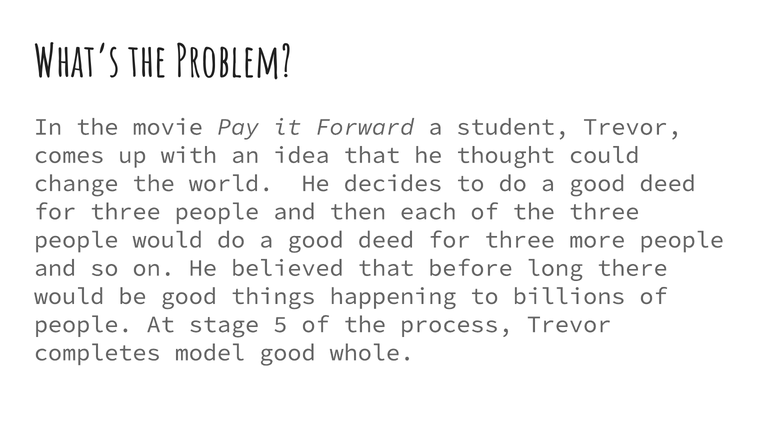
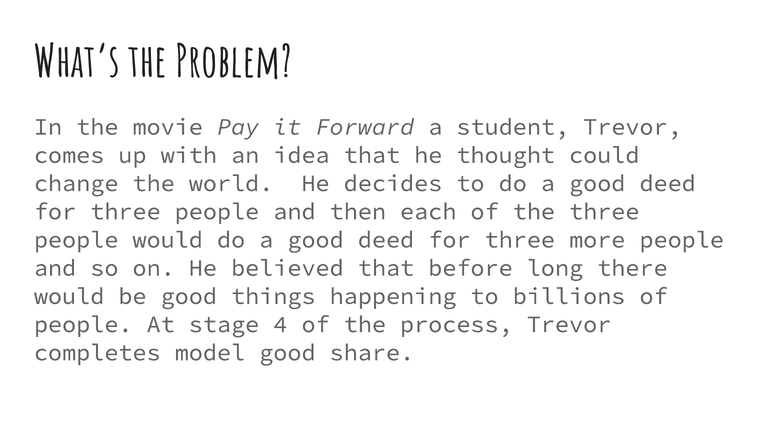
5: 5 -> 4
whole: whole -> share
